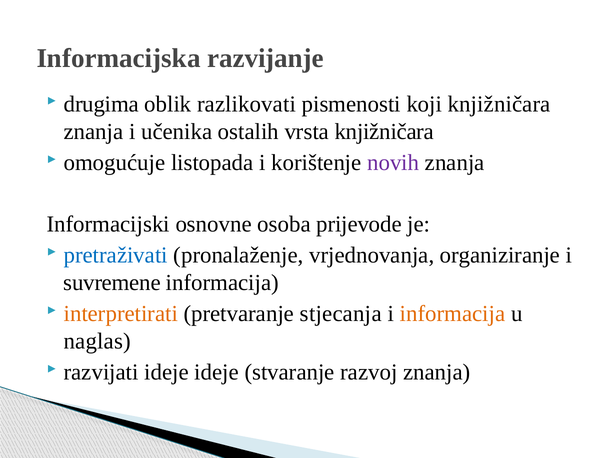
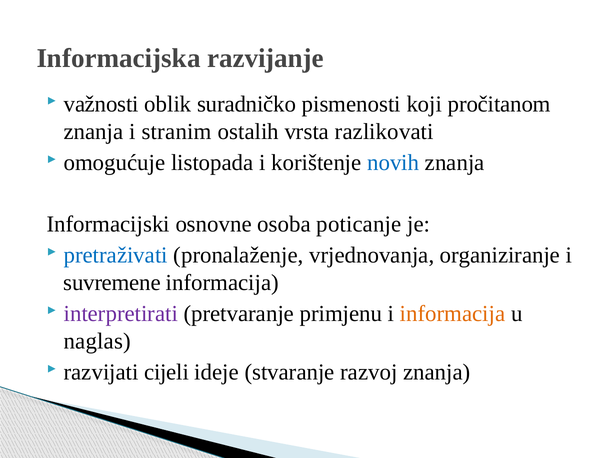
drugima: drugima -> važnosti
razlikovati: razlikovati -> suradničko
koji knjižničara: knjižničara -> pročitanom
učenika: učenika -> stranim
vrsta knjižničara: knjižničara -> razlikovati
novih colour: purple -> blue
prijevode: prijevode -> poticanje
interpretirati colour: orange -> purple
stjecanja: stjecanja -> primjenu
razvijati ideje: ideje -> cijeli
